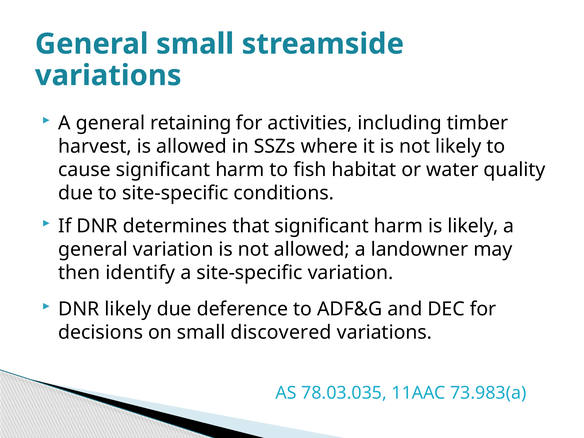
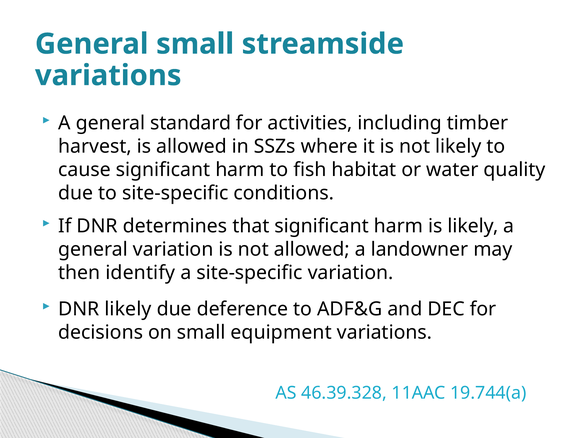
retaining: retaining -> standard
discovered: discovered -> equipment
78.03.035: 78.03.035 -> 46.39.328
73.983(a: 73.983(a -> 19.744(a
